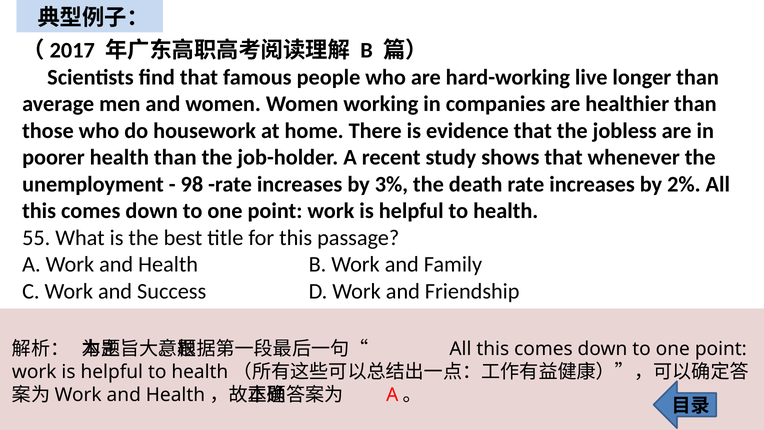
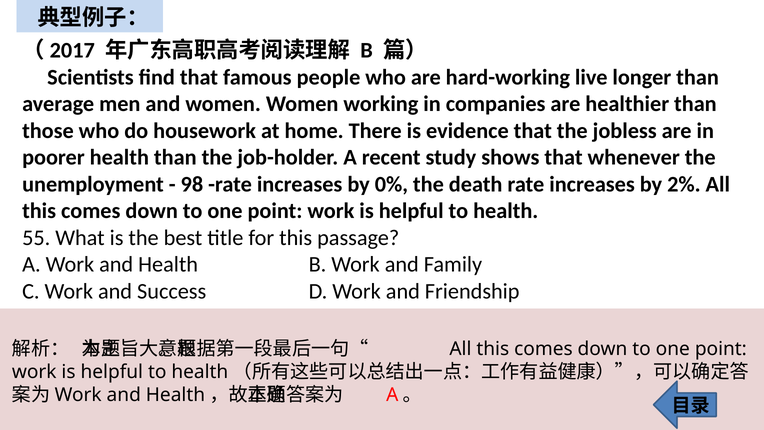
3%: 3% -> 0%
